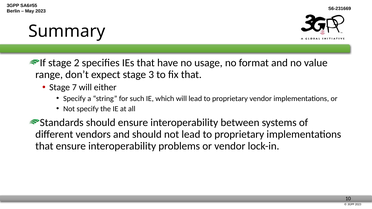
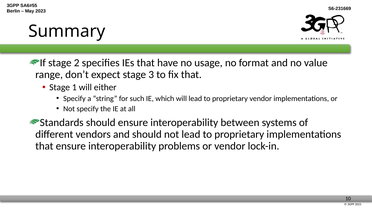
7: 7 -> 1
